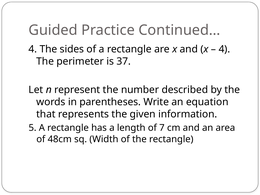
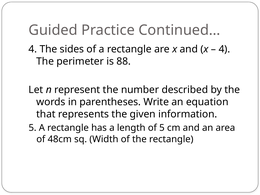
37: 37 -> 88
of 7: 7 -> 5
